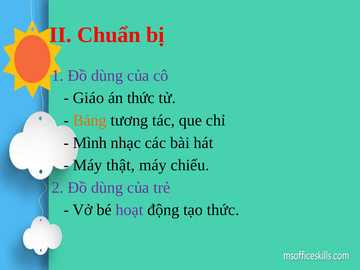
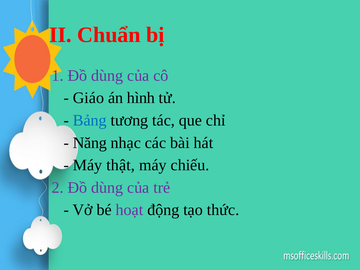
án thức: thức -> hình
Bảng colour: orange -> blue
Mình: Mình -> Năng
